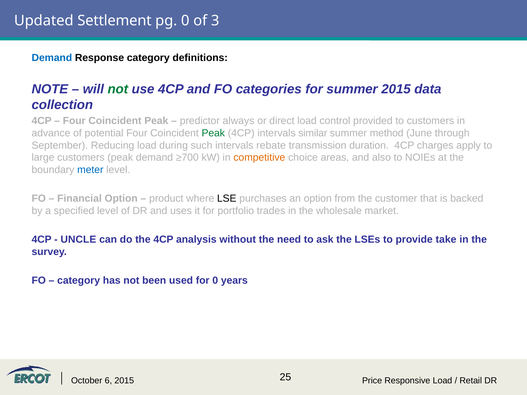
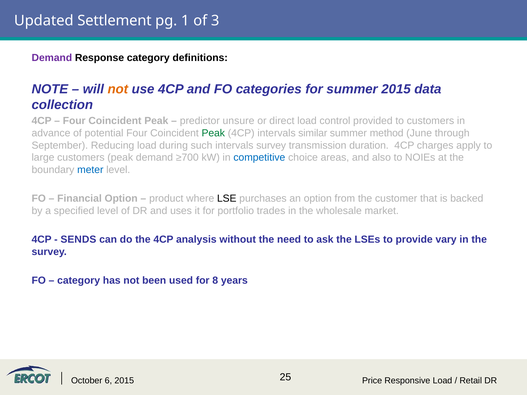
pg 0: 0 -> 1
Demand at (52, 58) colour: blue -> purple
not at (118, 89) colour: green -> orange
always: always -> unsure
intervals rebate: rebate -> survey
competitive colour: orange -> blue
UNCLE: UNCLE -> SENDS
take: take -> vary
for 0: 0 -> 8
